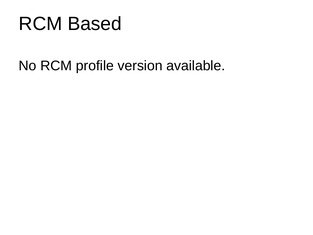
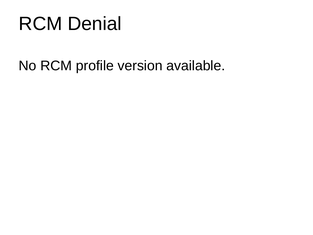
Based: Based -> Denial
